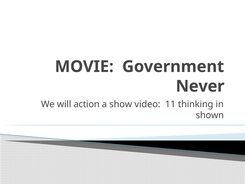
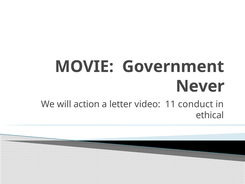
show: show -> letter
thinking: thinking -> conduct
shown: shown -> ethical
